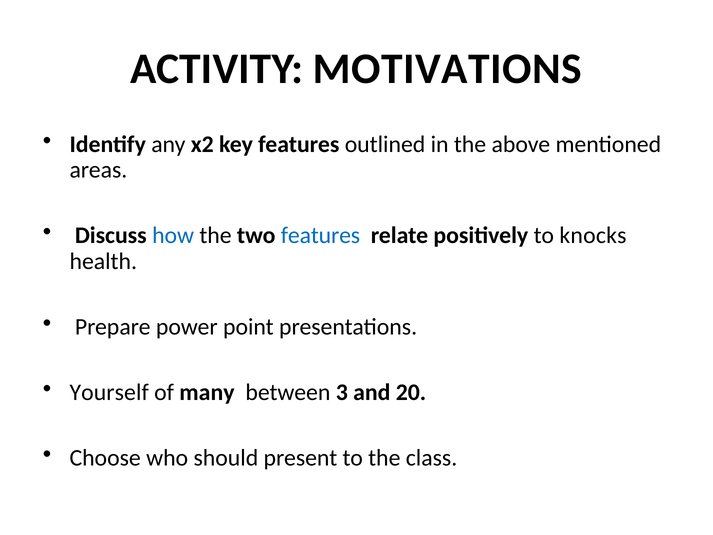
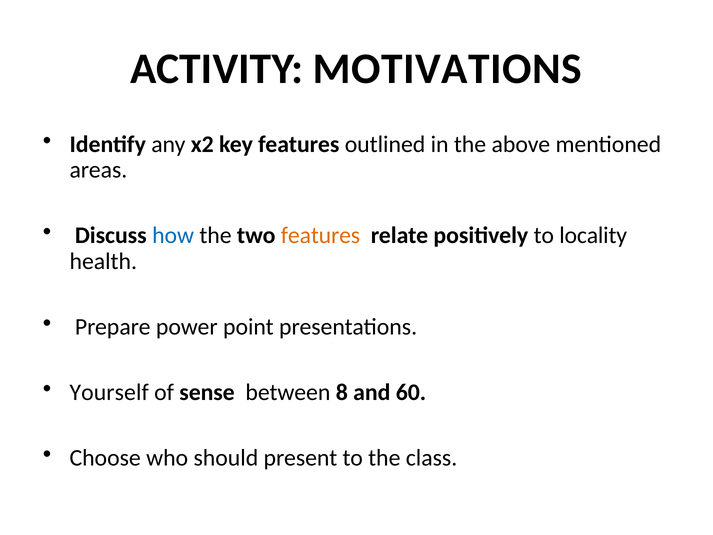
features at (321, 235) colour: blue -> orange
knocks: knocks -> locality
many: many -> sense
3: 3 -> 8
20: 20 -> 60
